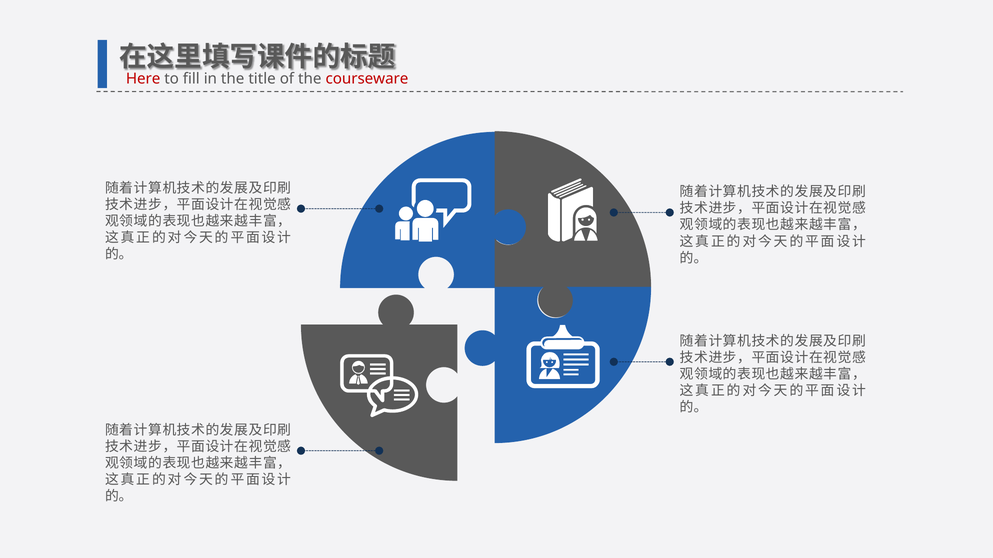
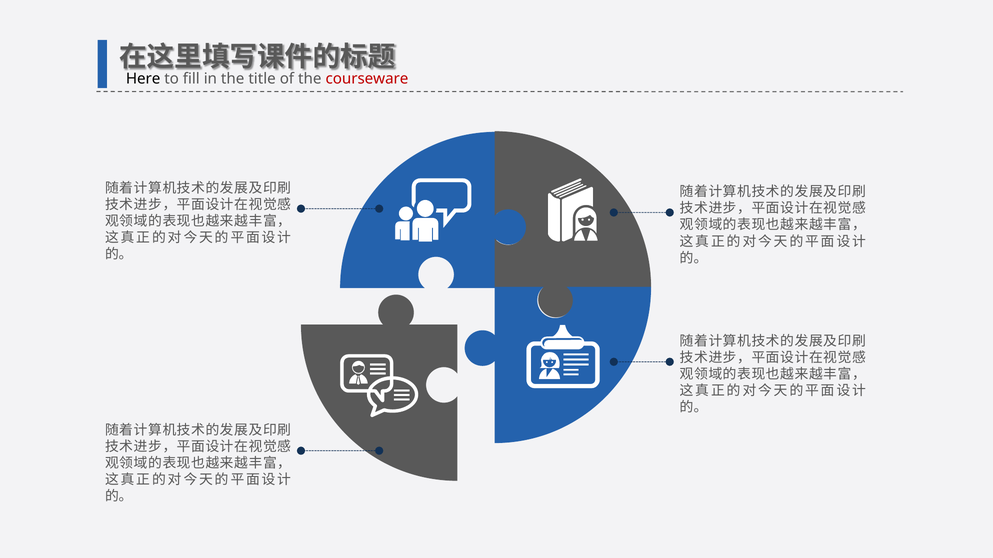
Here colour: red -> black
